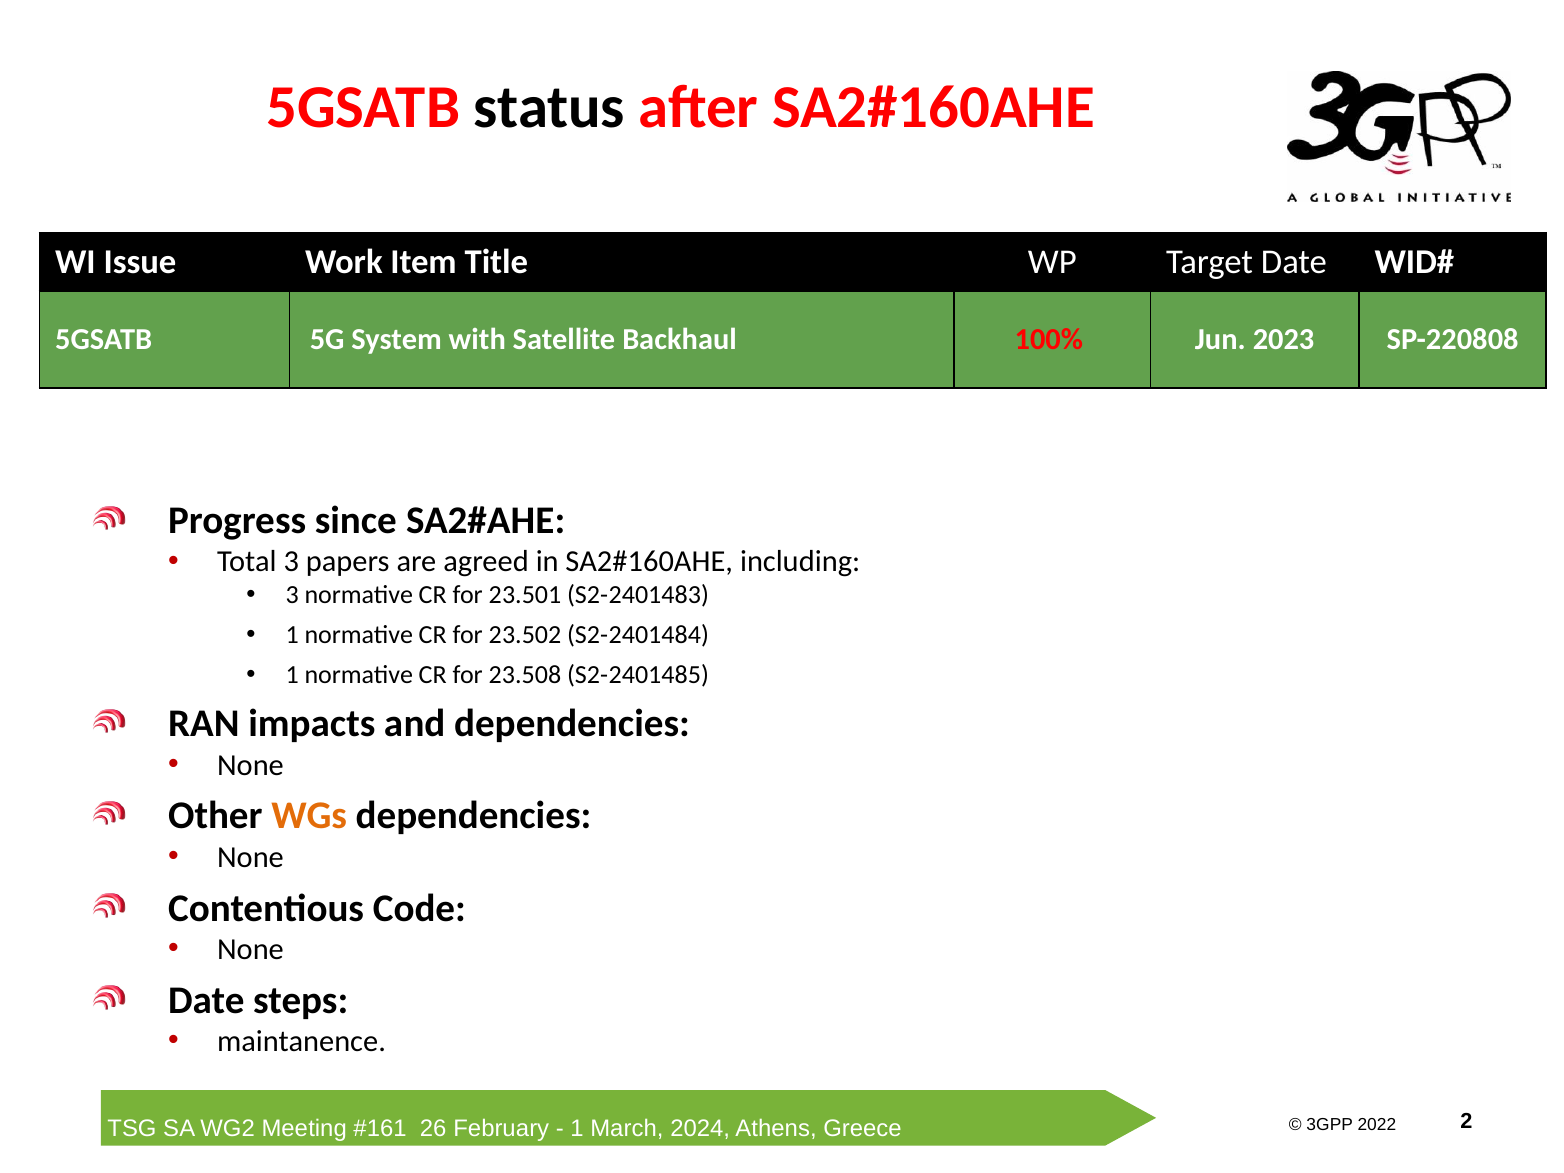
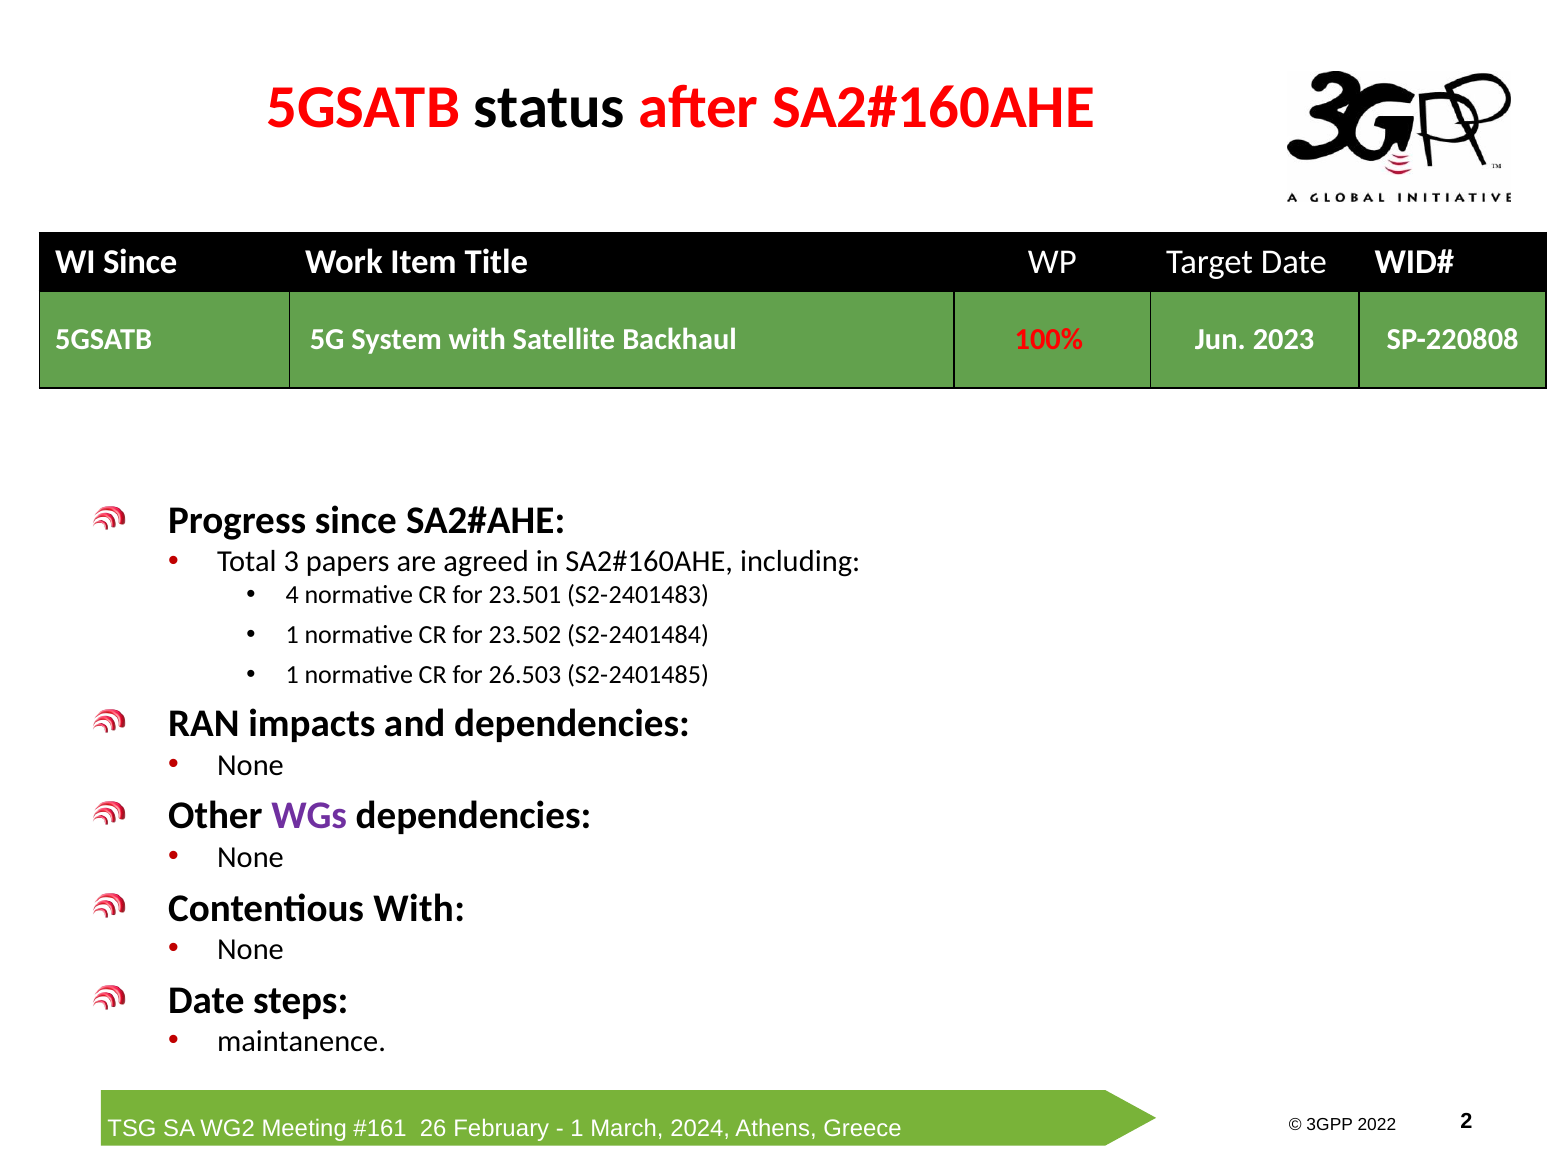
WI Issue: Issue -> Since
3 at (292, 595): 3 -> 4
23.508: 23.508 -> 26.503
WGs colour: orange -> purple
Contentious Code: Code -> With
